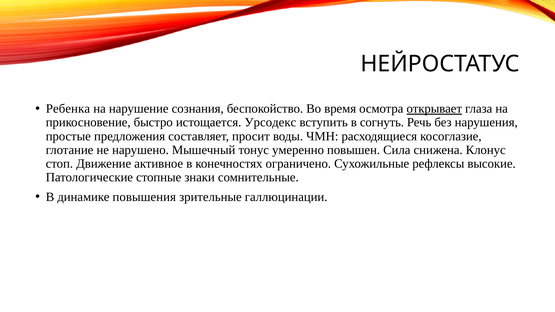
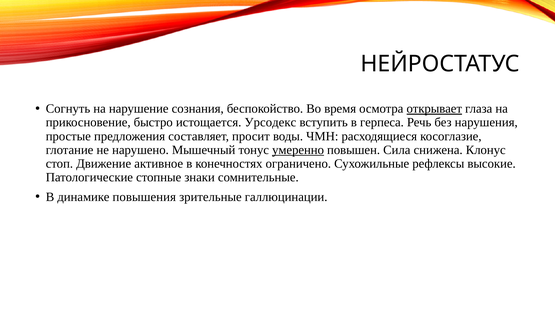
Ребенка: Ребенка -> Согнуть
согнуть: согнуть -> герпеса
умеренно underline: none -> present
